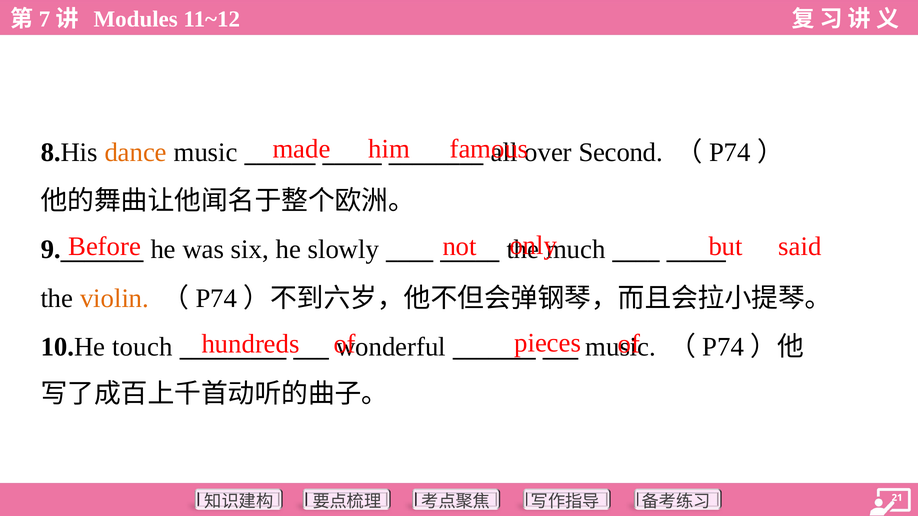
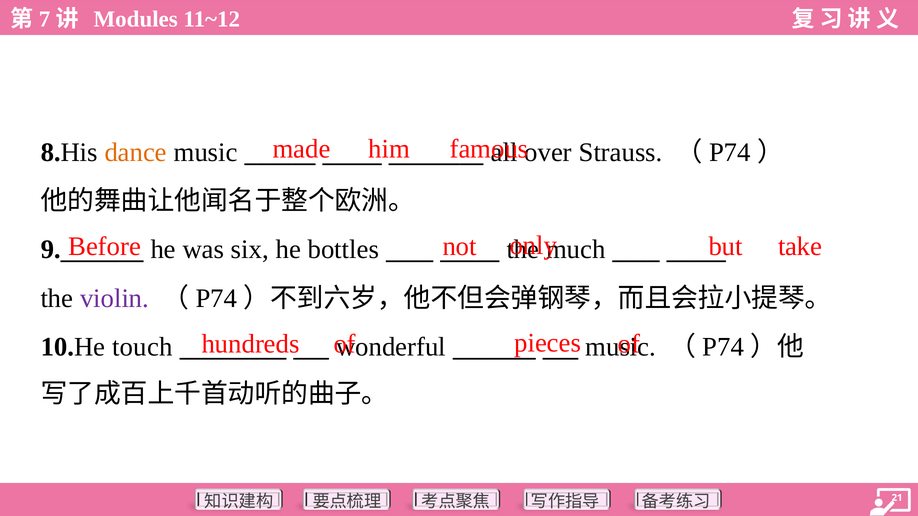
Second: Second -> Strauss
said: said -> take
slowly: slowly -> bottles
violin colour: orange -> purple
